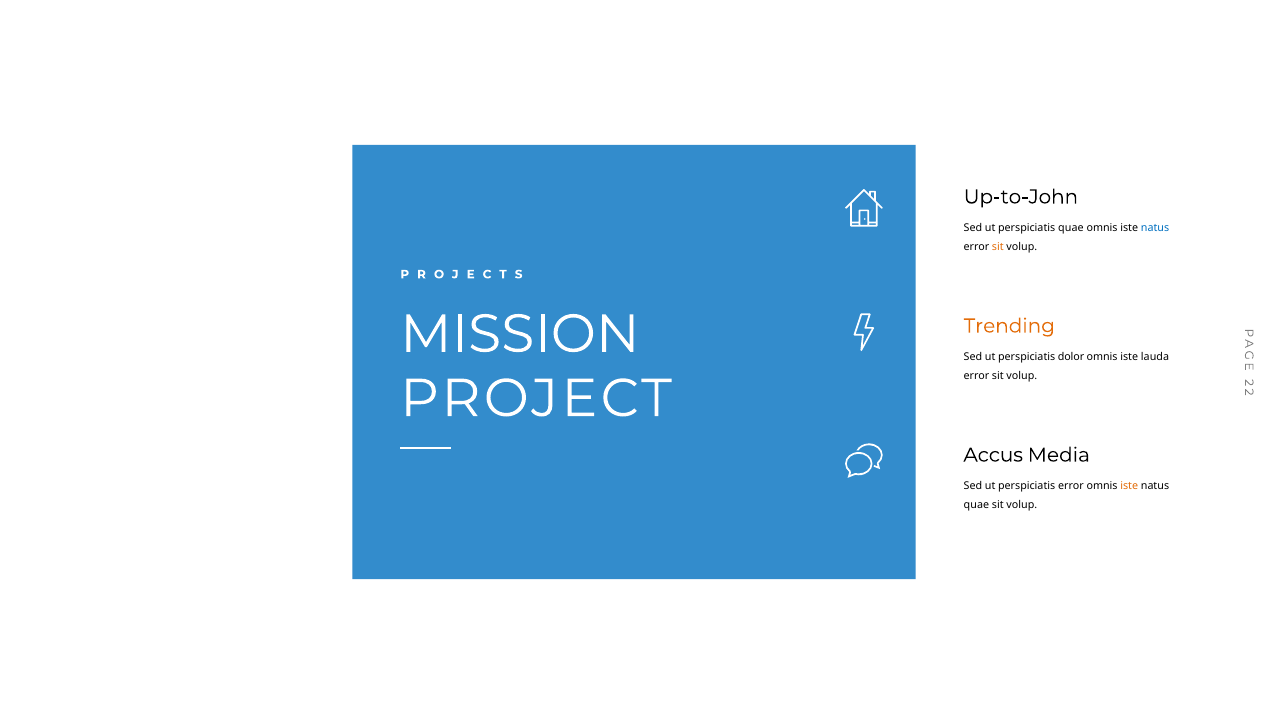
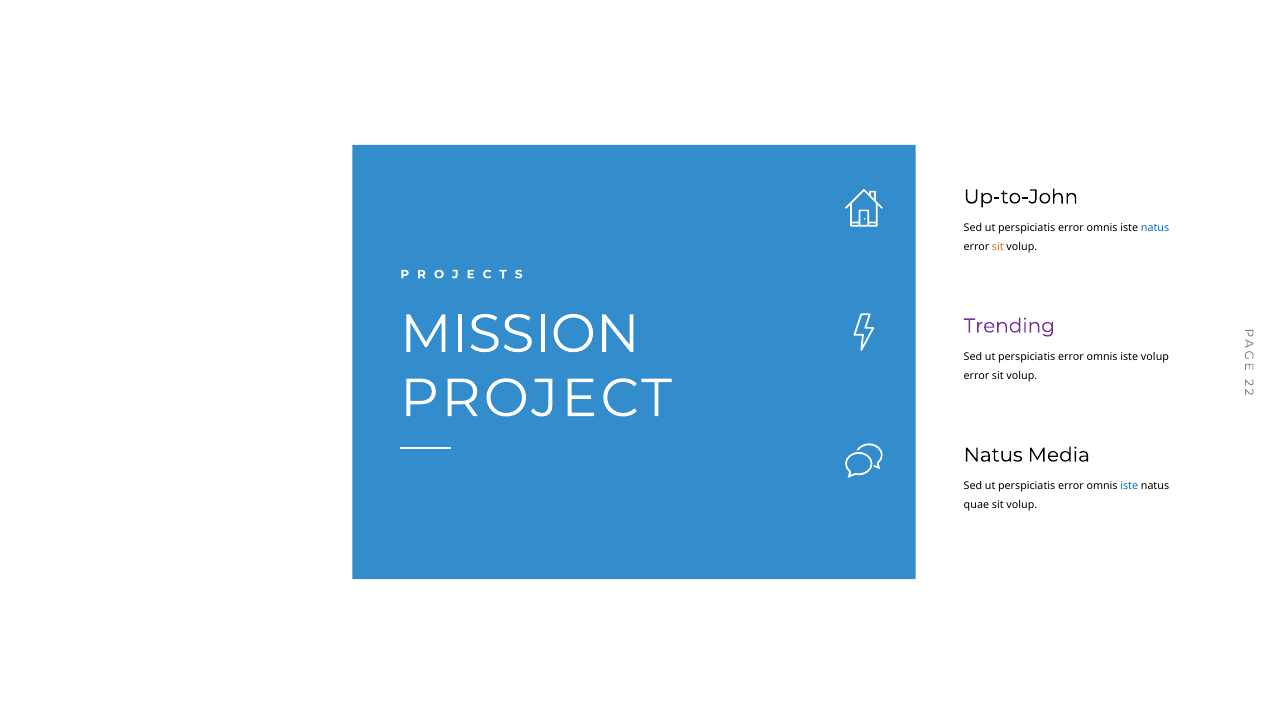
quae at (1071, 228): quae -> error
Trending colour: orange -> purple
dolor at (1071, 357): dolor -> error
iste lauda: lauda -> volup
Accus at (993, 455): Accus -> Natus
iste at (1129, 486) colour: orange -> blue
